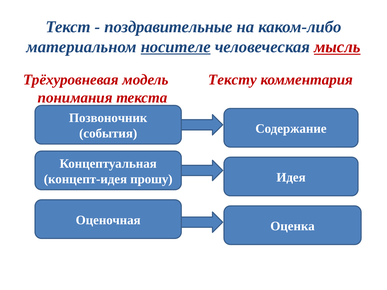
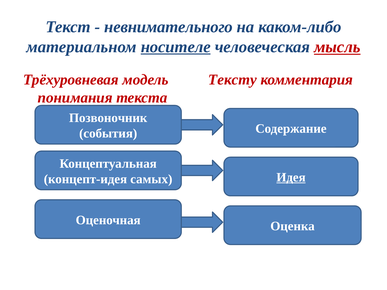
поздравительные: поздравительные -> невнимательного
Идея underline: none -> present
прошу: прошу -> самых
